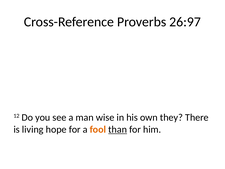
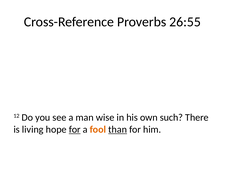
26:97: 26:97 -> 26:55
they: they -> such
for at (75, 129) underline: none -> present
